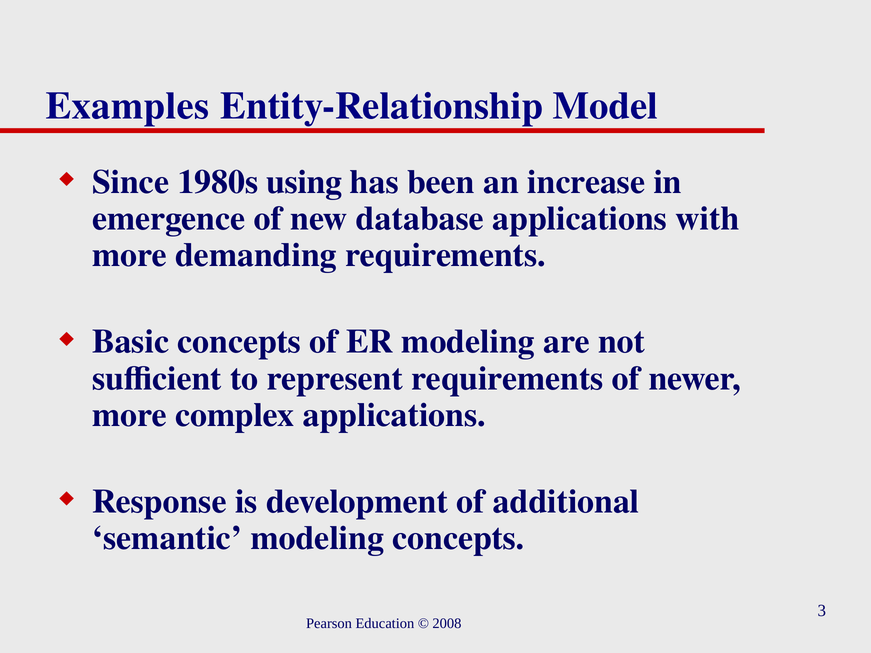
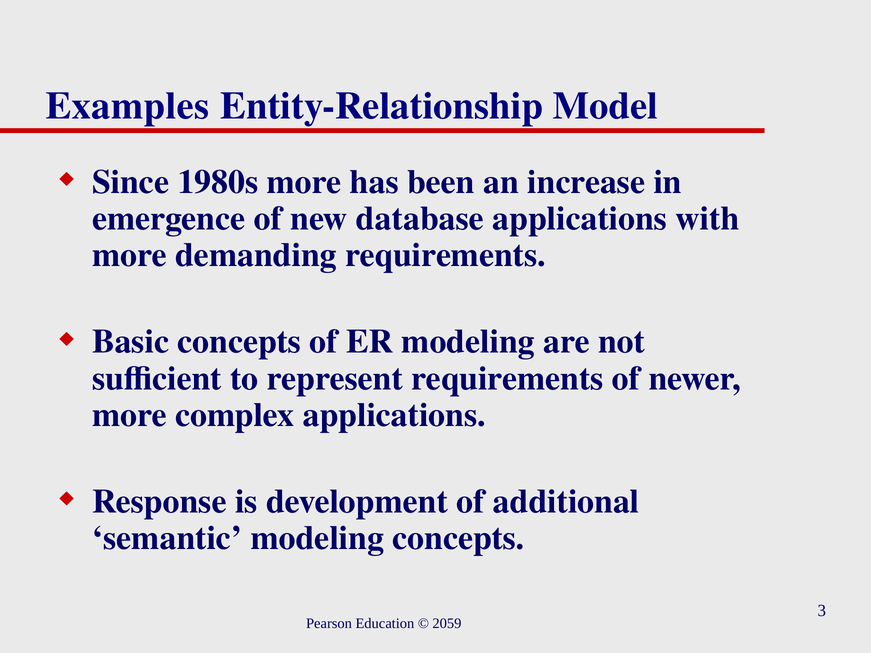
1980s using: using -> more
2008: 2008 -> 2059
